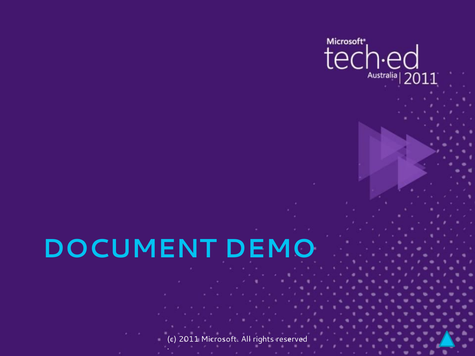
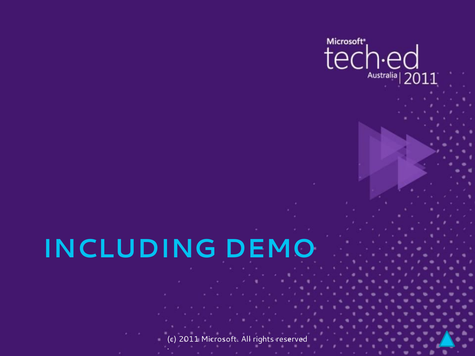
DOCUMENT: DOCUMENT -> INCLUDING
